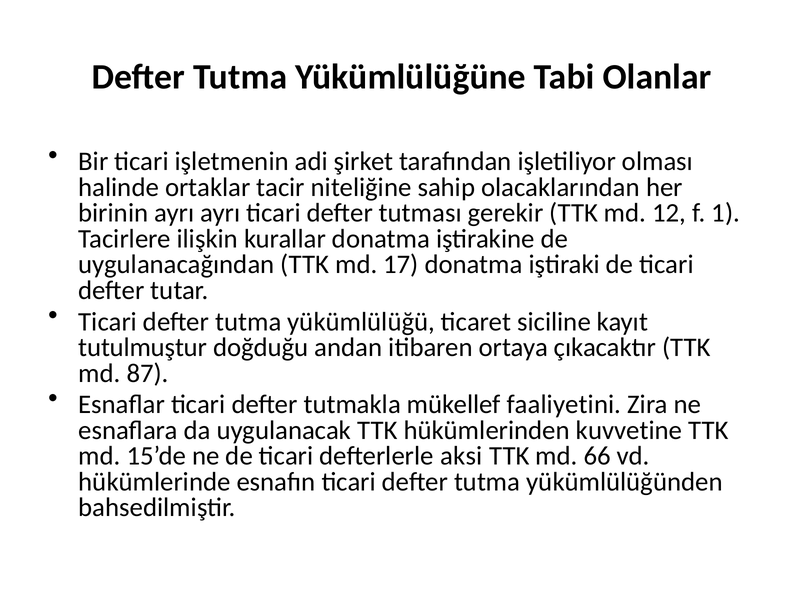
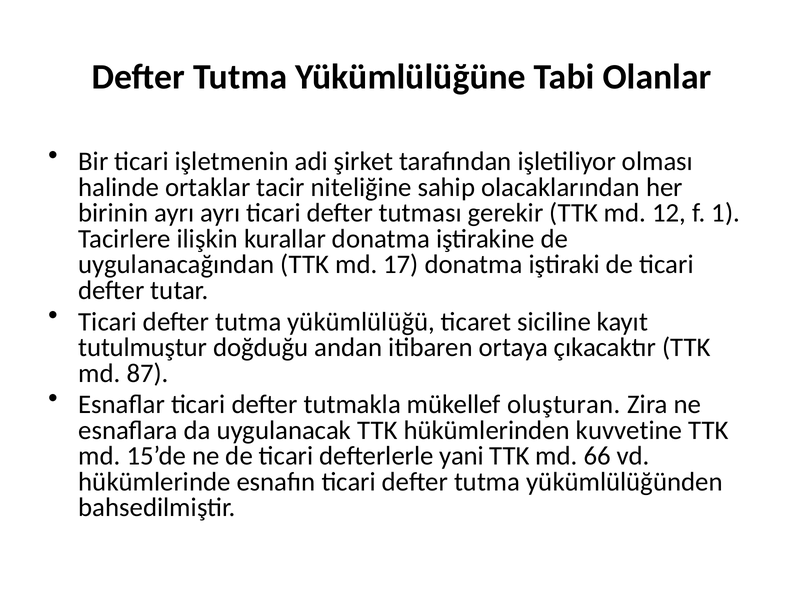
faaliyetini: faaliyetini -> oluşturan
aksi: aksi -> yani
